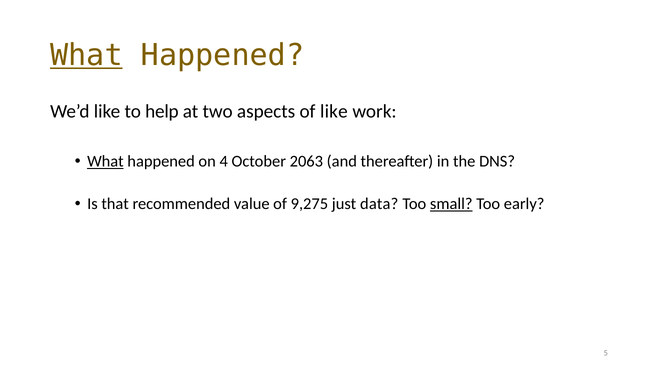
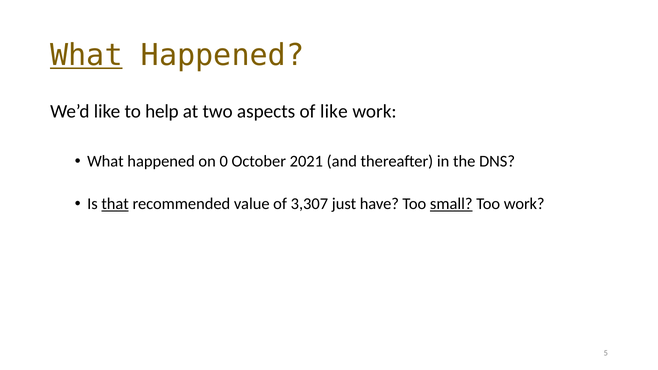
What at (105, 162) underline: present -> none
4: 4 -> 0
2063: 2063 -> 2021
that underline: none -> present
9,275: 9,275 -> 3,307
data: data -> have
Too early: early -> work
